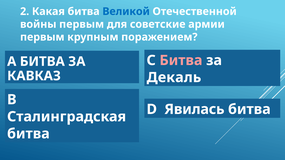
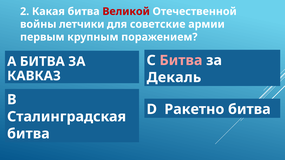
Великой colour: blue -> red
войны первым: первым -> летчики
Явилась: Явилась -> Ракетно
